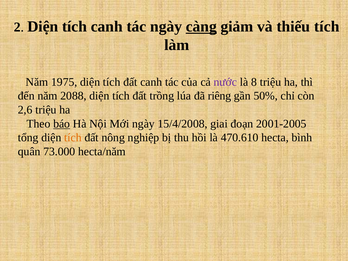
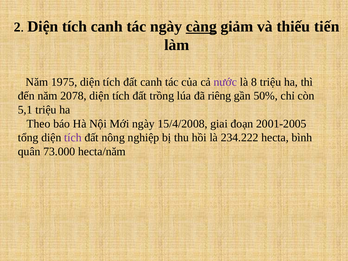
thiếu tích: tích -> tiến
2088: 2088 -> 2078
2,6: 2,6 -> 5,1
báo underline: present -> none
tích at (73, 138) colour: orange -> purple
470.610: 470.610 -> 234.222
